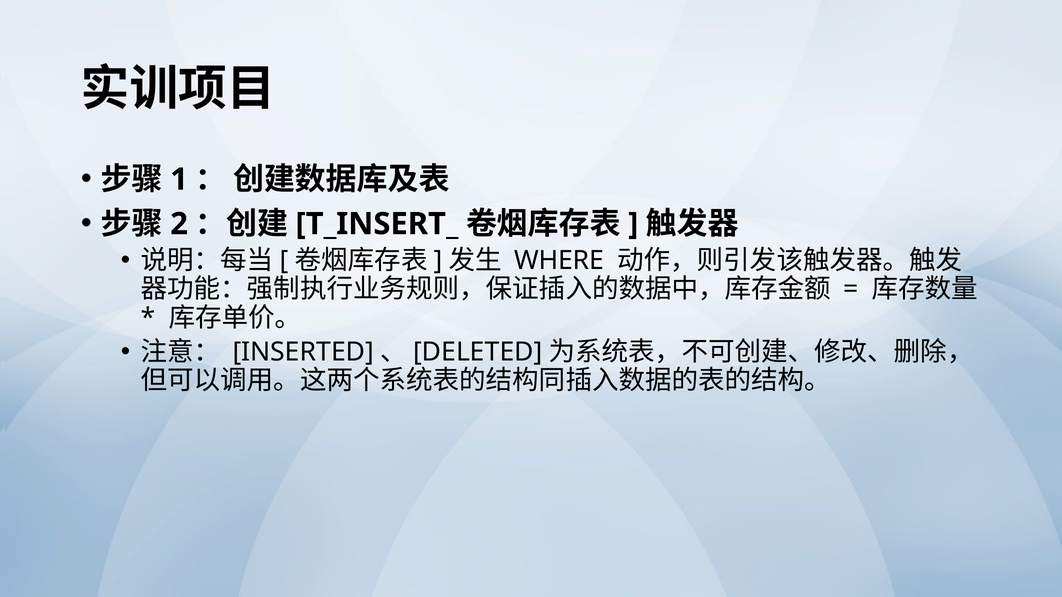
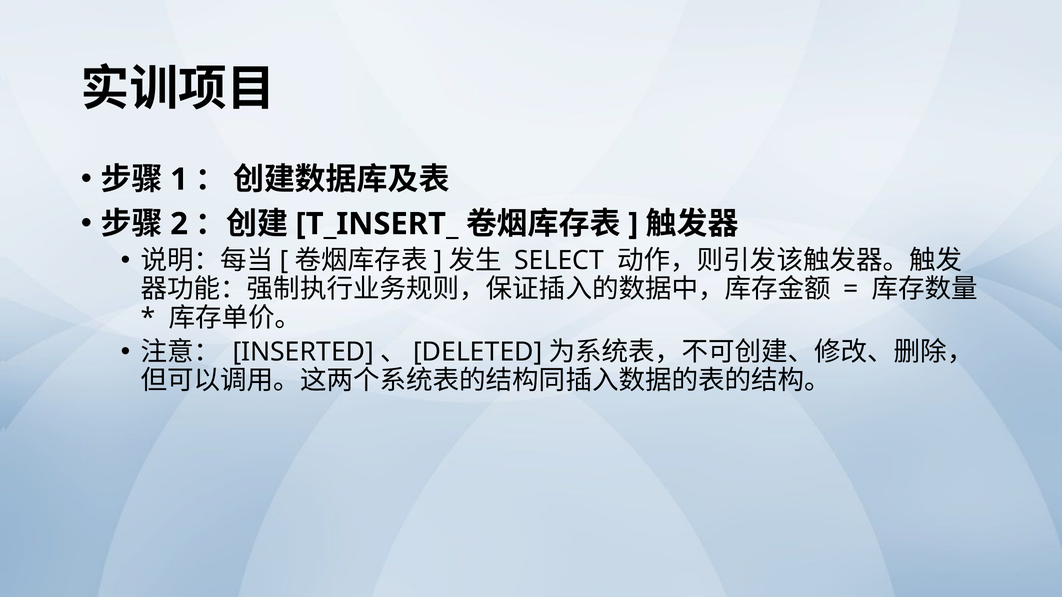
WHERE: WHERE -> SELECT
